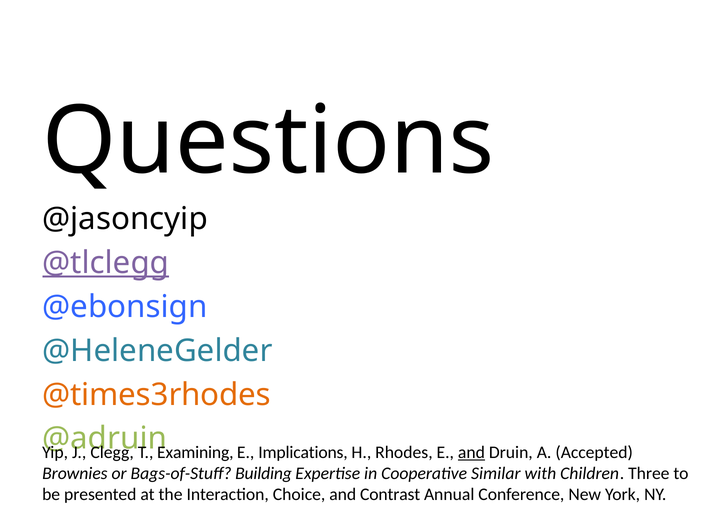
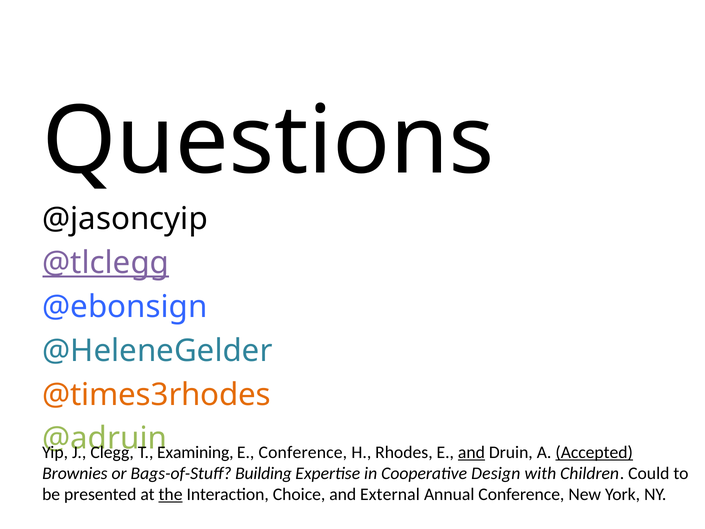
E Implications: Implications -> Conference
Accepted underline: none -> present
Similar: Similar -> Design
Three: Three -> Could
the underline: none -> present
Contrast: Contrast -> External
